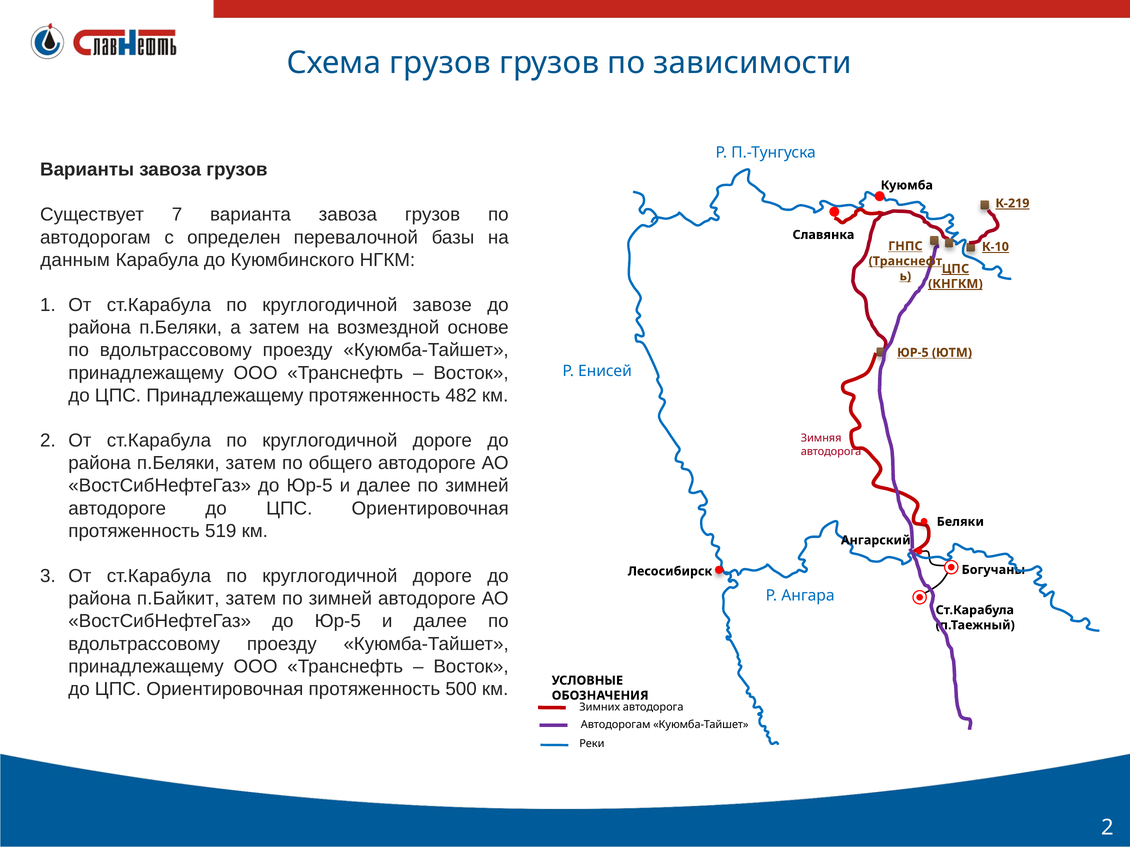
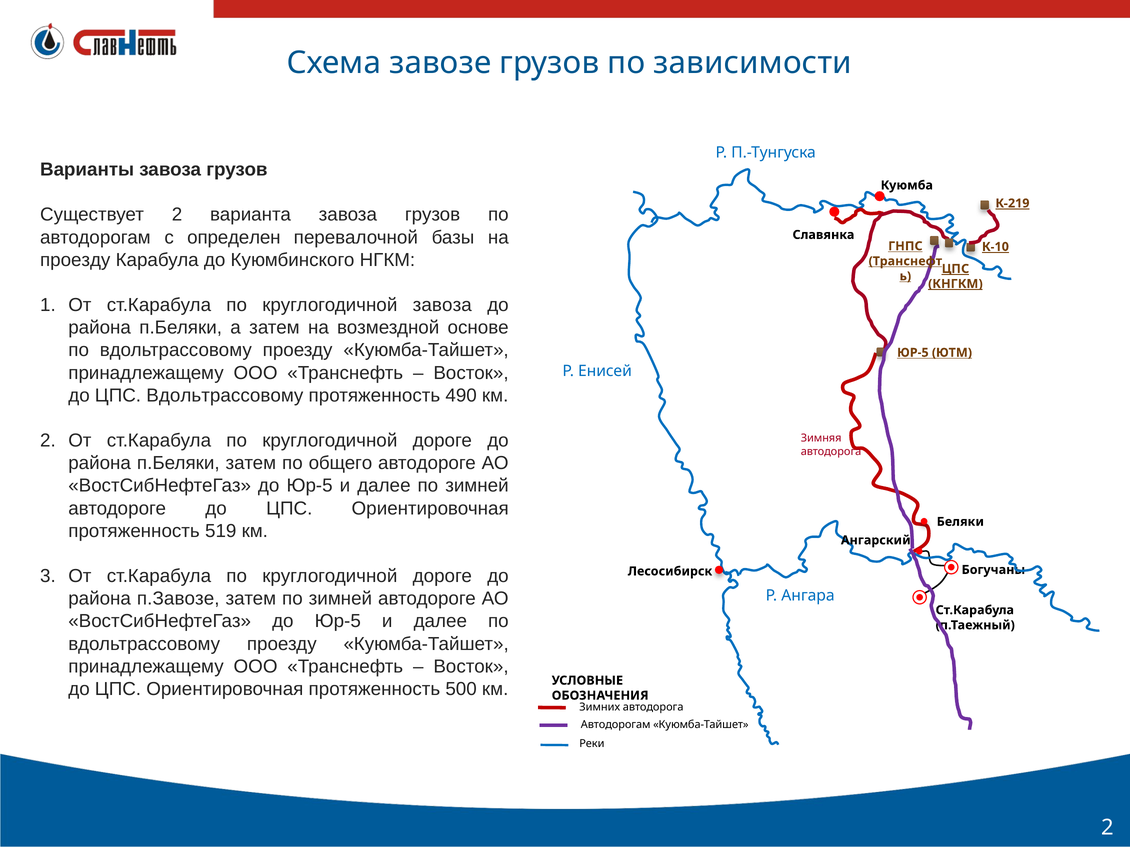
Схема грузов: грузов -> завозе
Существует 7: 7 -> 2
данным at (75, 260): данным -> проезду
круглогодичной завозе: завозе -> завоза
ЦПС Принадлежащему: Принадлежащему -> Вдольтрассовому
482: 482 -> 490
п.Байкит: п.Байкит -> п.Завозе
